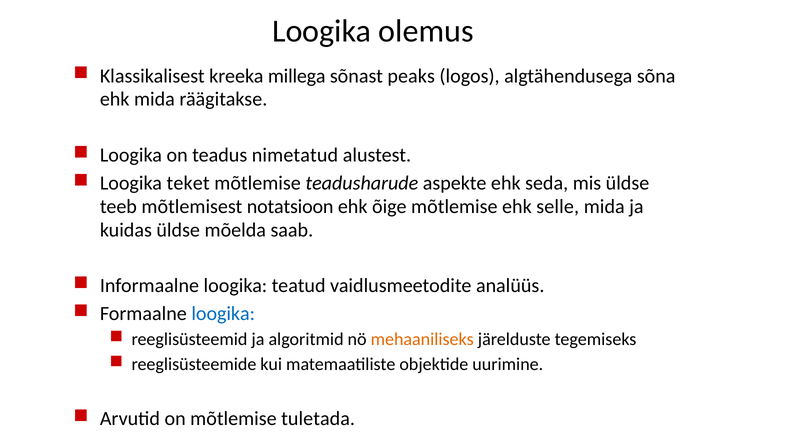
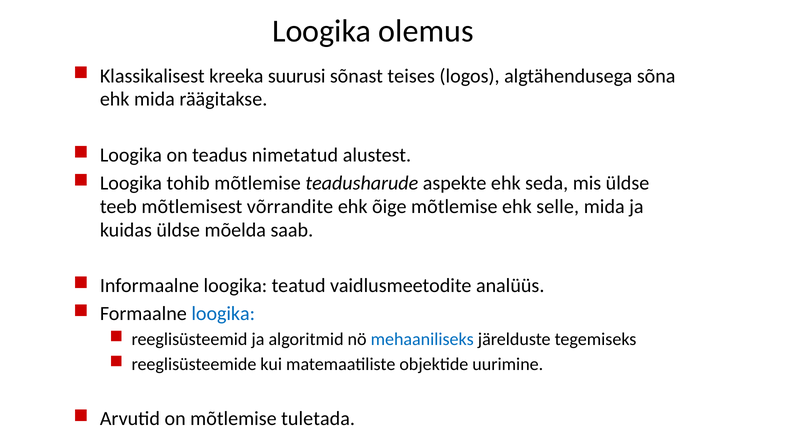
millega: millega -> suurusi
peaks: peaks -> teises
teket: teket -> tohib
notatsioon: notatsioon -> võrrandite
mehaaniliseks colour: orange -> blue
